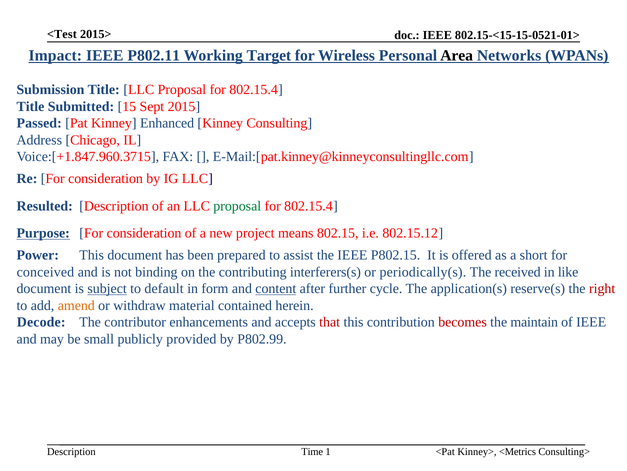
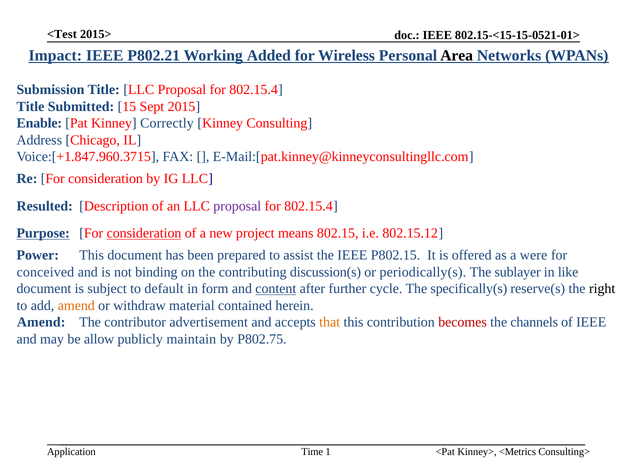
P802.11: P802.11 -> P802.21
Target: Target -> Added
Passed: Passed -> Enable
Enhanced: Enhanced -> Correctly
proposal at (237, 206) colour: green -> purple
consideration at (144, 233) underline: none -> present
short: short -> were
interferers(s: interferers(s -> discussion(s
received: received -> sublayer
subject underline: present -> none
application(s: application(s -> specifically(s
right colour: red -> black
Decode at (41, 322): Decode -> Amend
enhancements: enhancements -> advertisement
that colour: red -> orange
maintain: maintain -> channels
small: small -> allow
provided: provided -> maintain
P802.99: P802.99 -> P802.75
Description at (71, 451): Description -> Application
